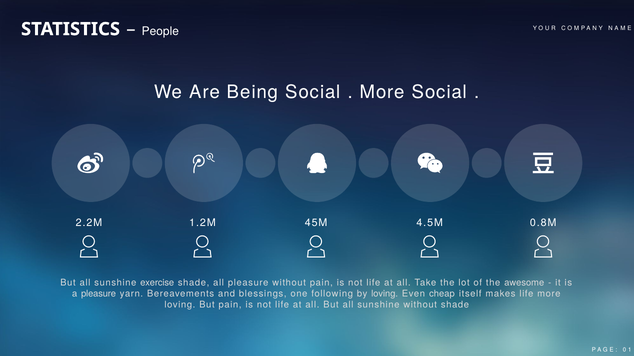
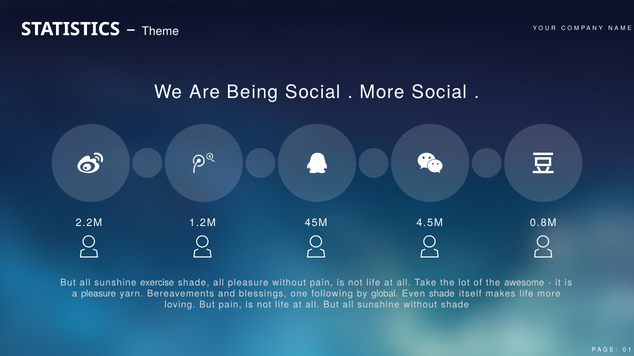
People: People -> Theme
by loving: loving -> global
Even cheap: cheap -> shade
